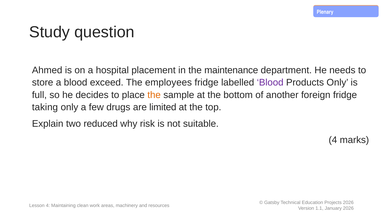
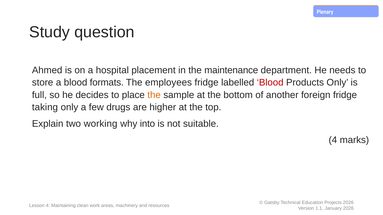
exceed: exceed -> formats
Blood at (270, 83) colour: purple -> red
limited: limited -> higher
reduced: reduced -> working
risk: risk -> into
